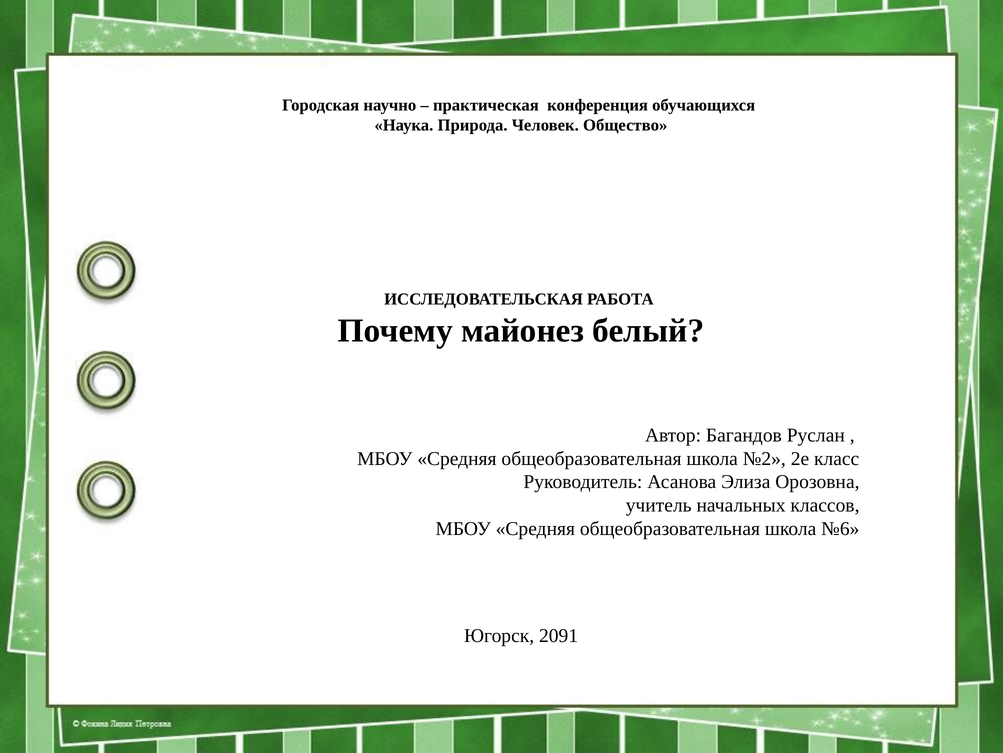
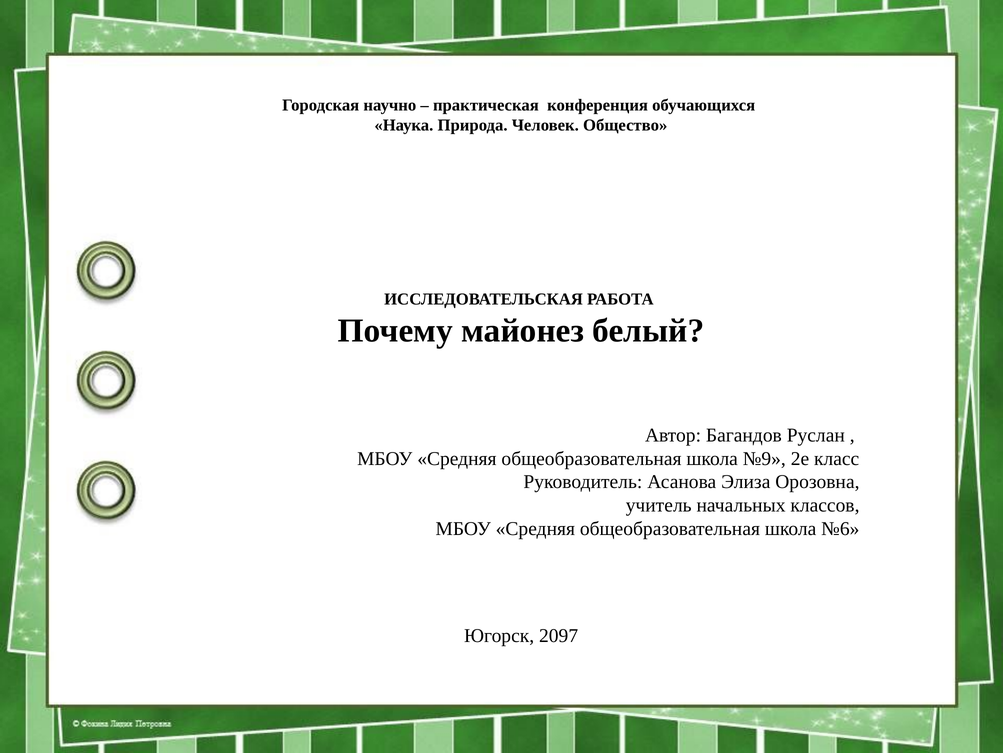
№2: №2 -> №9
2091: 2091 -> 2097
